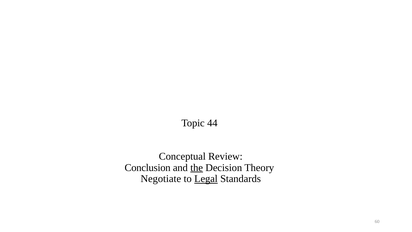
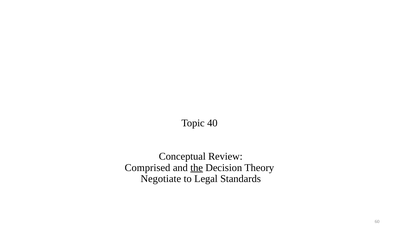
44: 44 -> 40
Conclusion: Conclusion -> Comprised
Legal underline: present -> none
